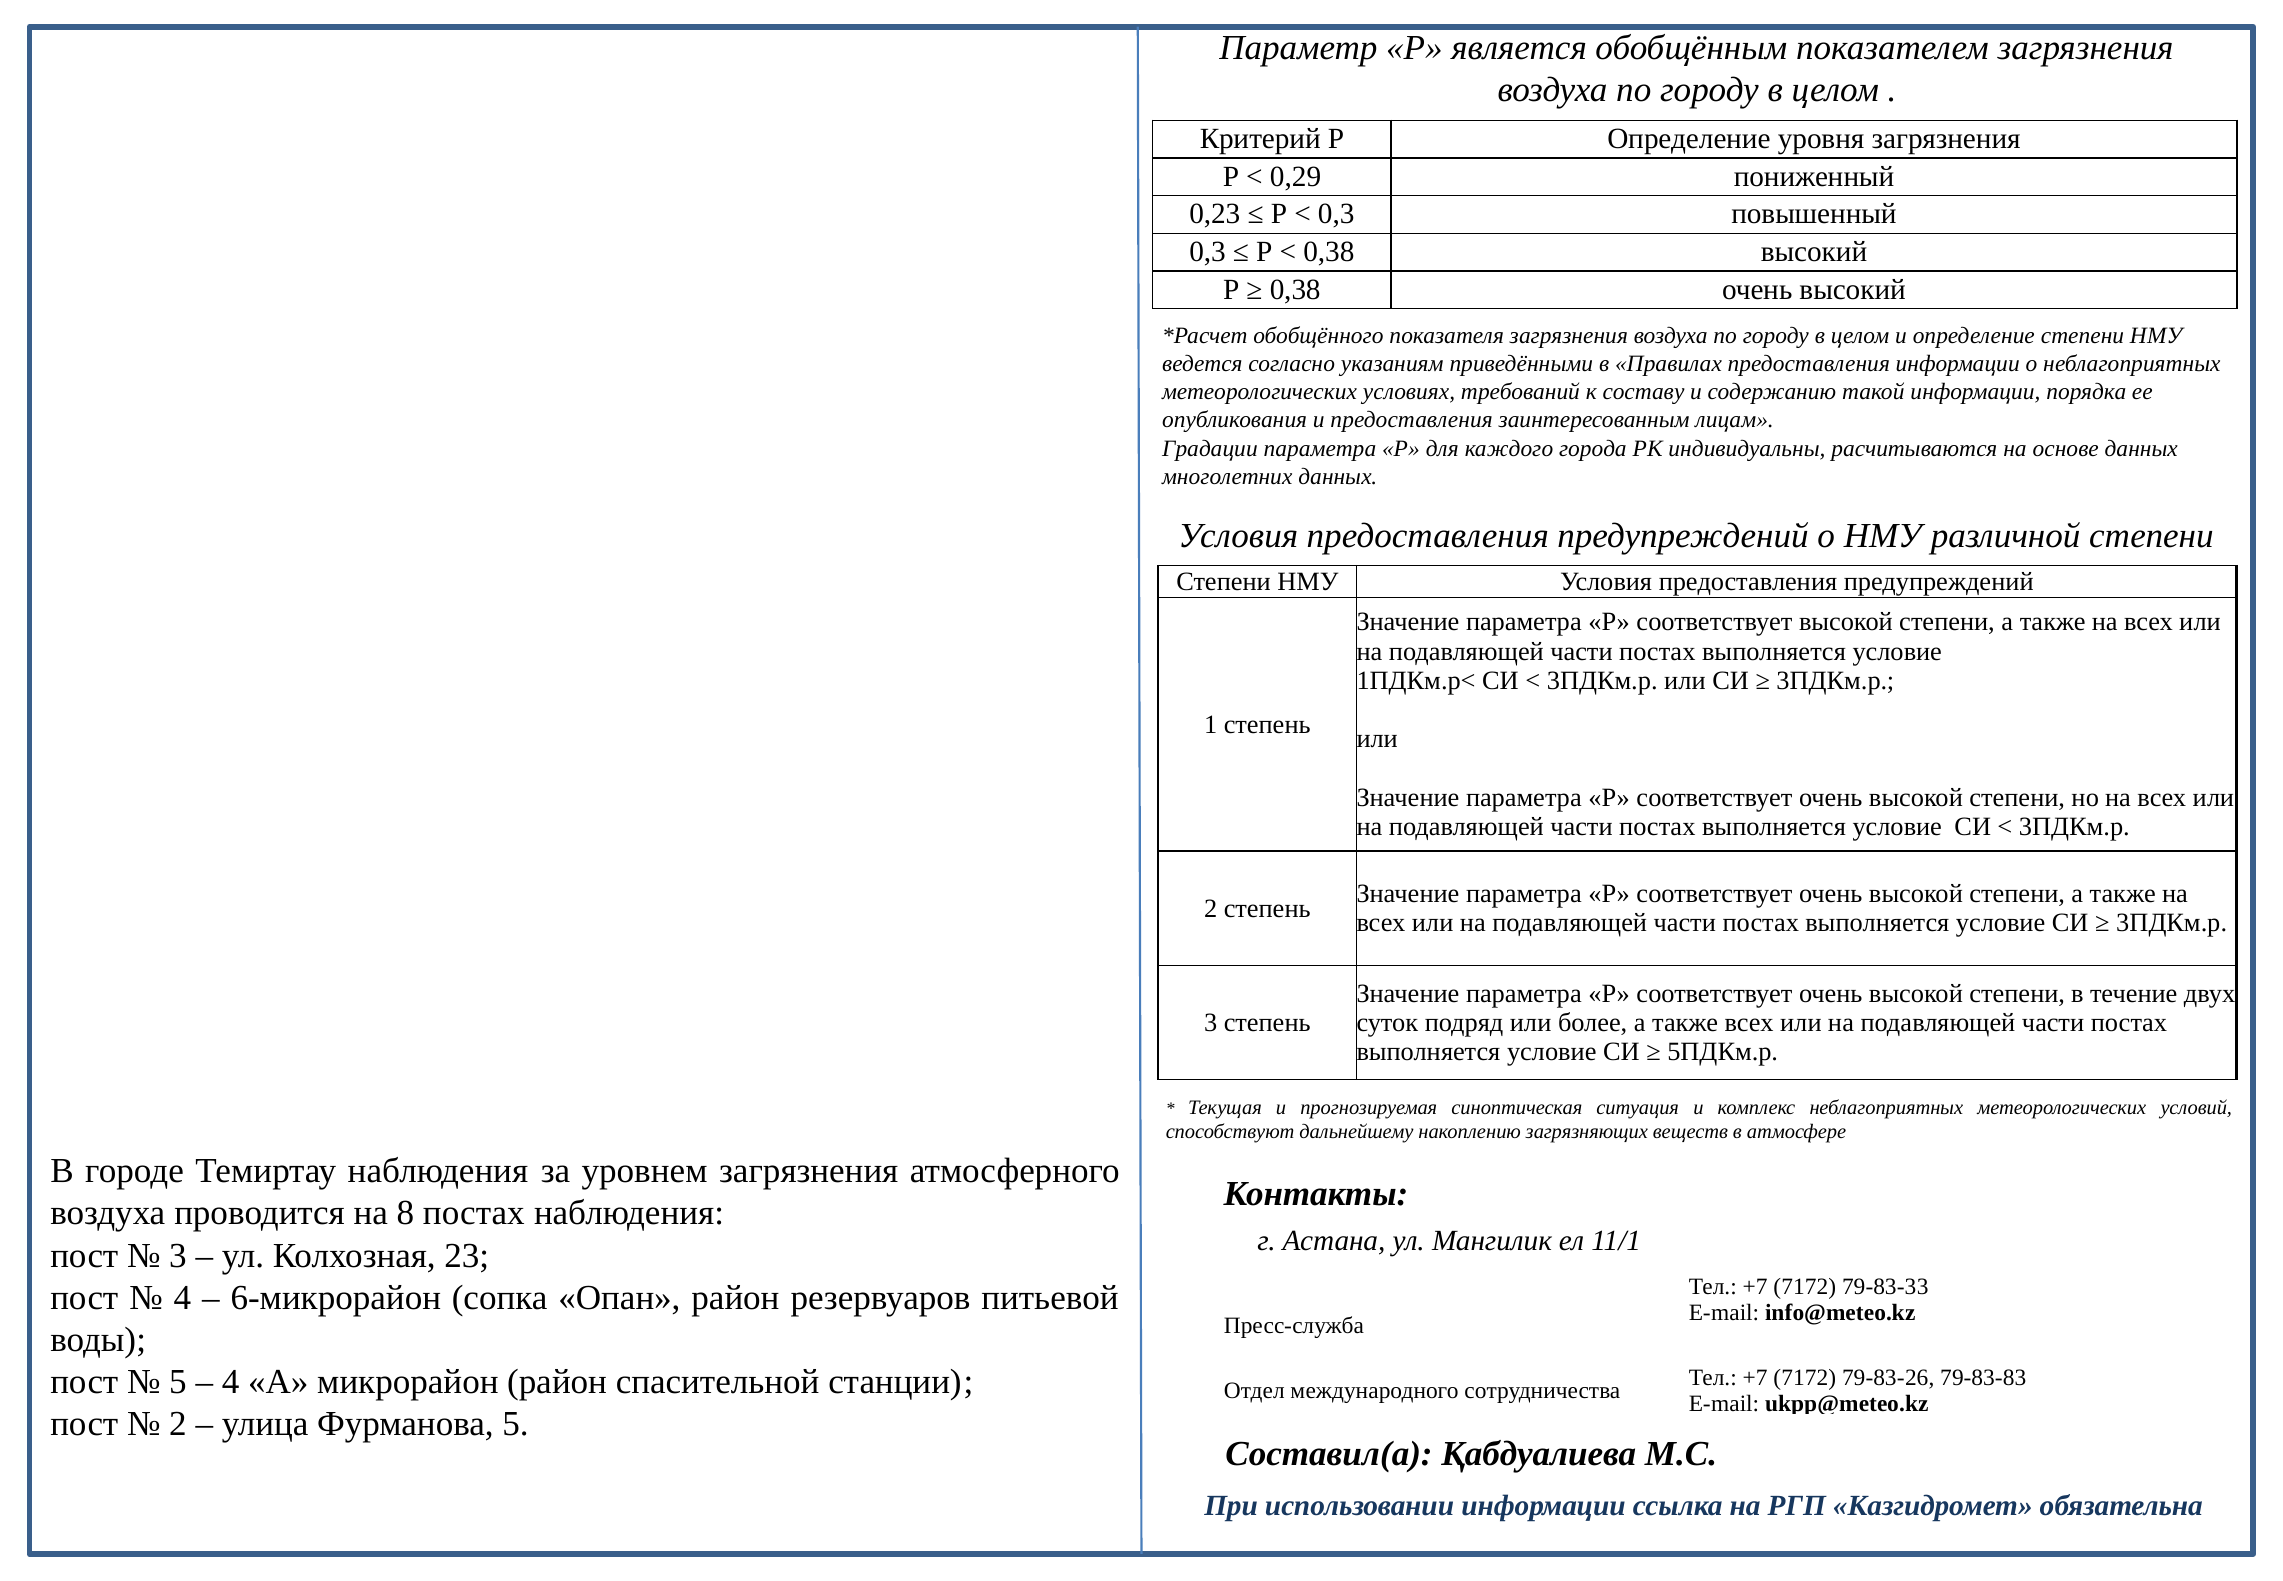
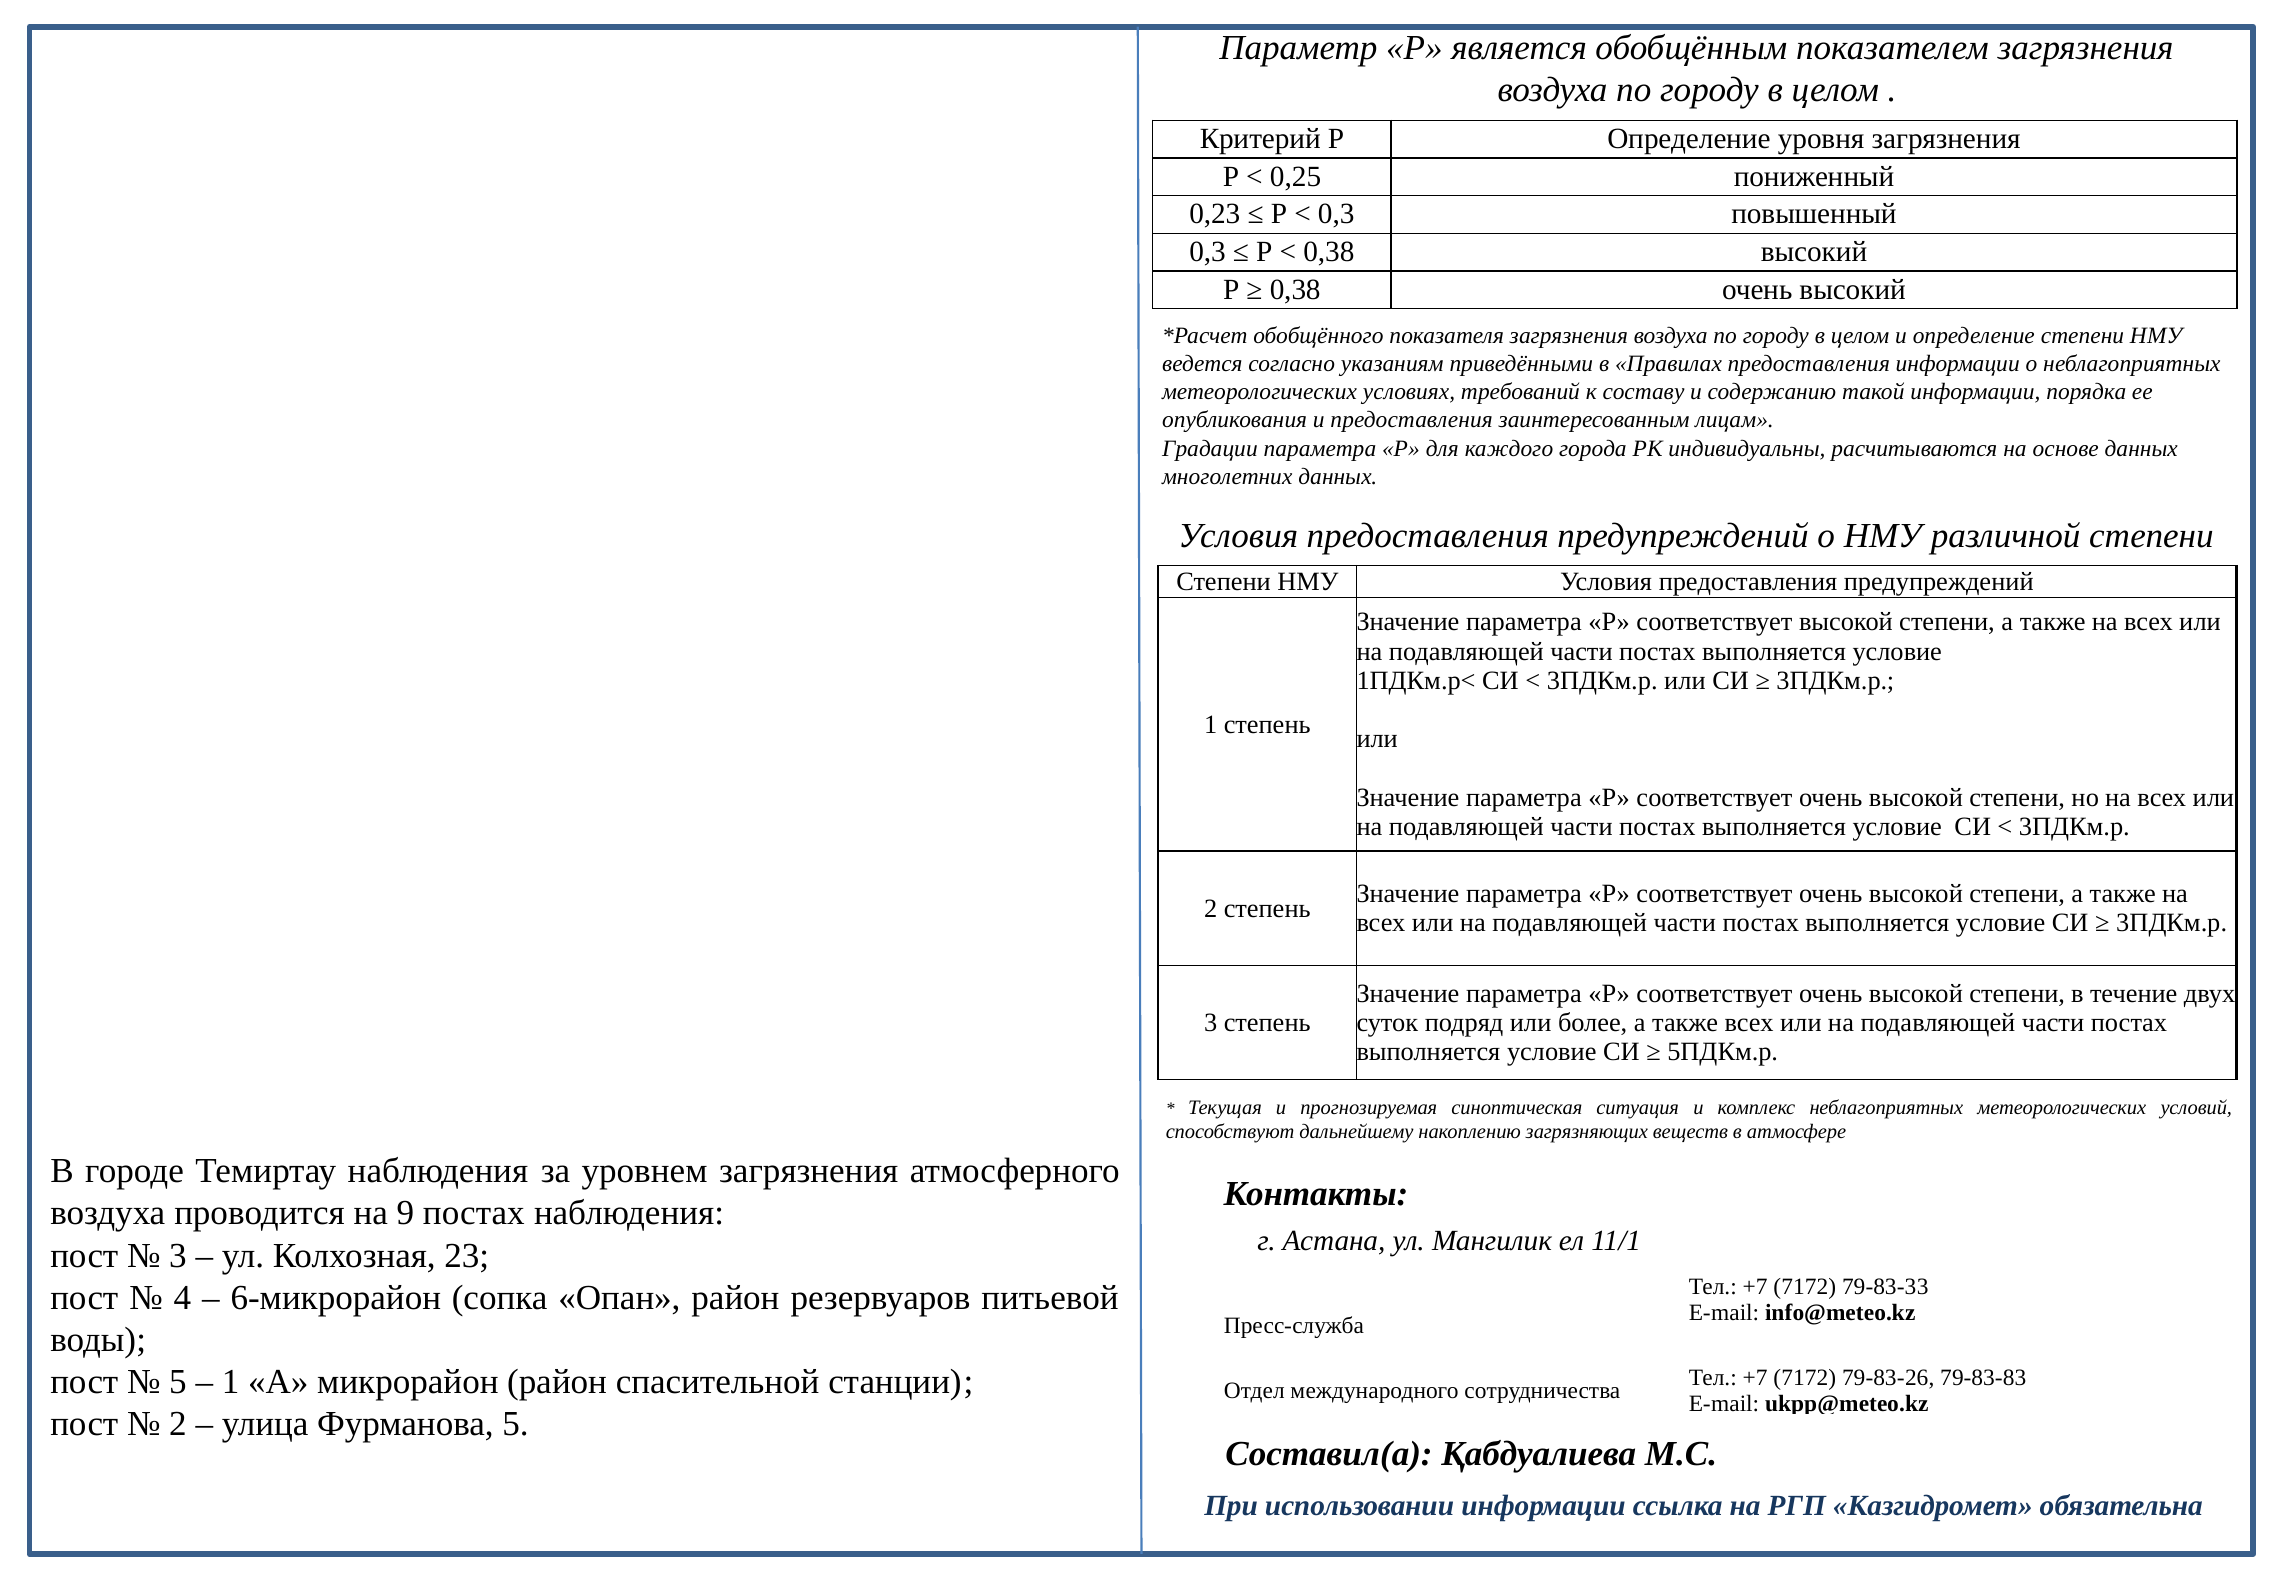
0,29: 0,29 -> 0,25
8: 8 -> 9
4 at (231, 1382): 4 -> 1
